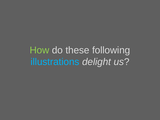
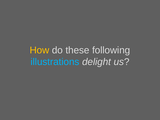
How colour: light green -> yellow
